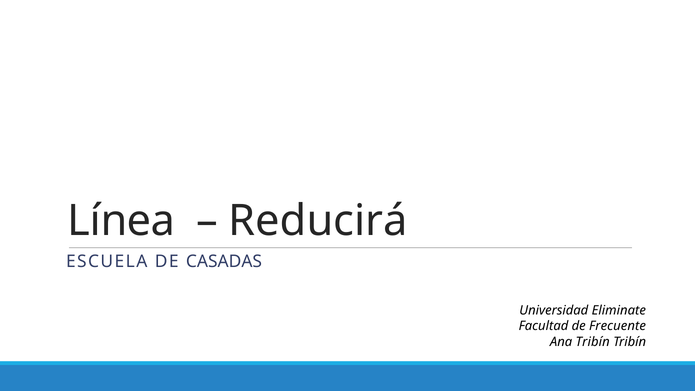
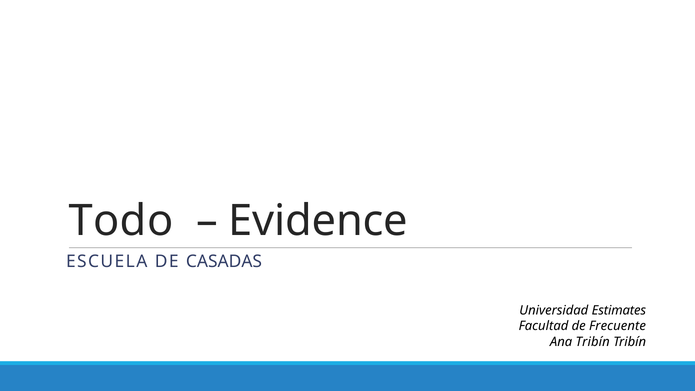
Línea: Línea -> Todo
Reducirá: Reducirá -> Evidence
Eliminate: Eliminate -> Estimates
